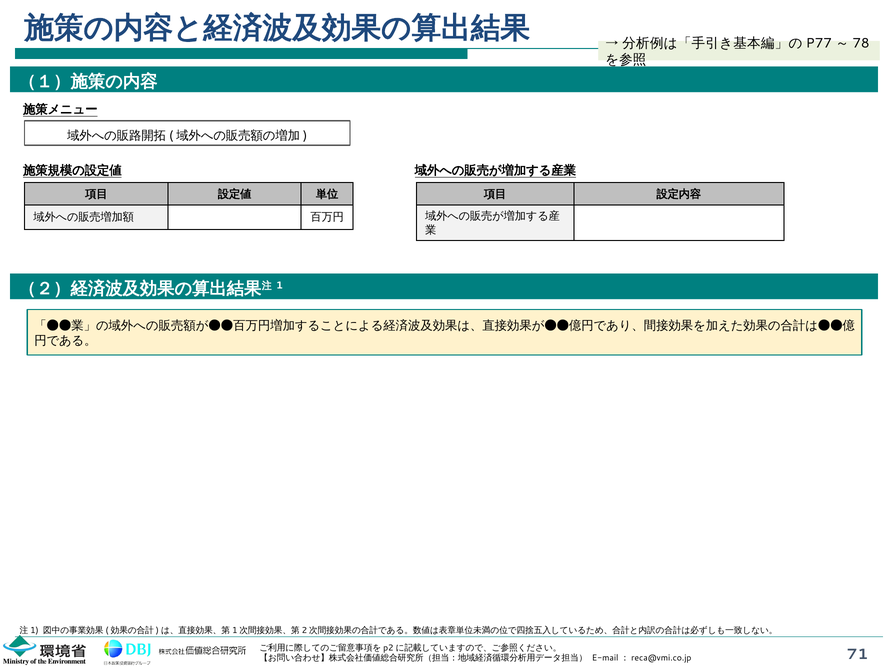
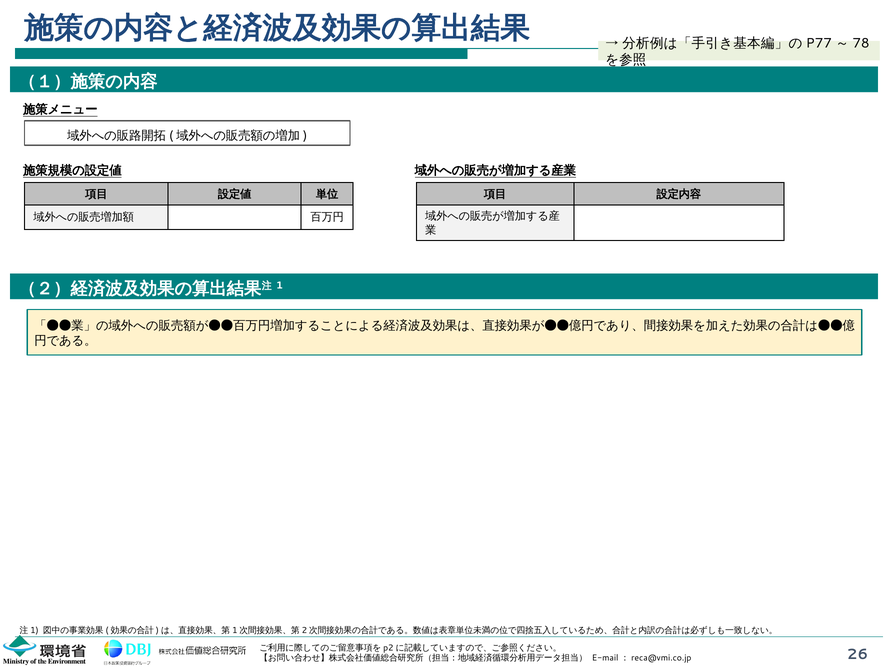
71: 71 -> 26
